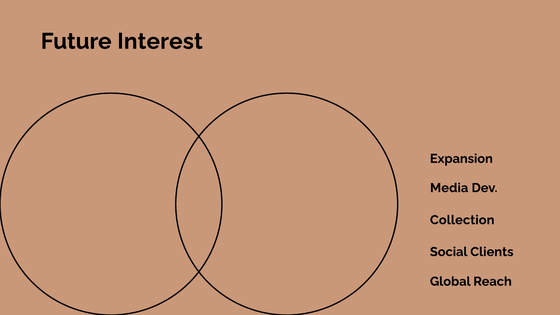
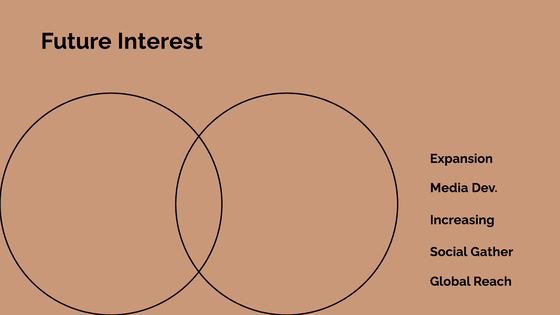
Collection: Collection -> Increasing
Clients: Clients -> Gather
